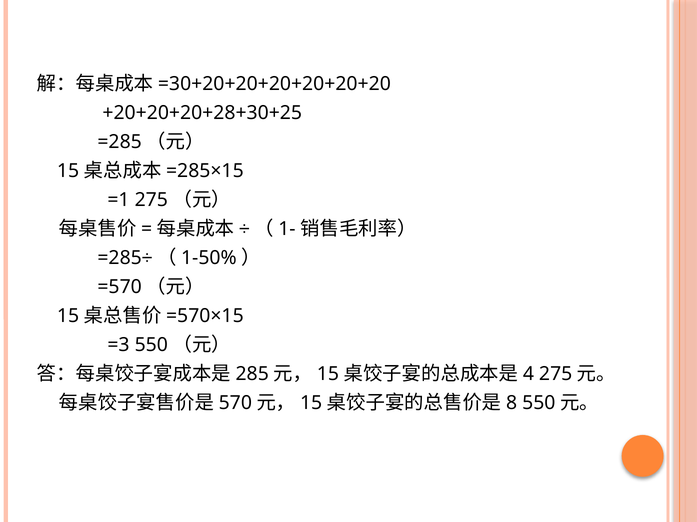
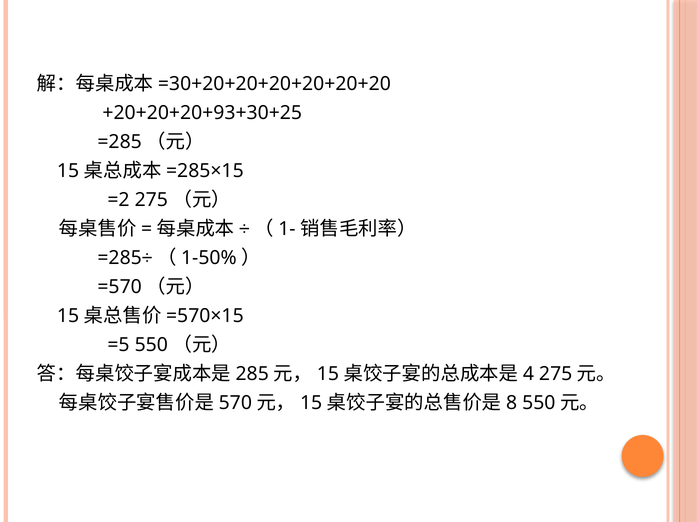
+20+20+20+28+30+25: +20+20+20+28+30+25 -> +20+20+20+93+30+25
=1: =1 -> =2
=3: =3 -> =5
